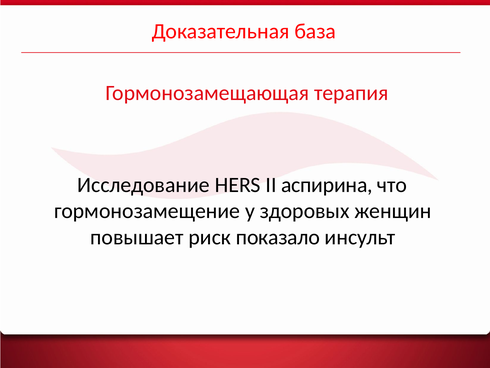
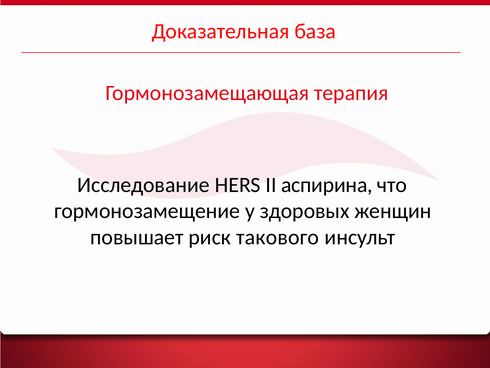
показало: показало -> такового
